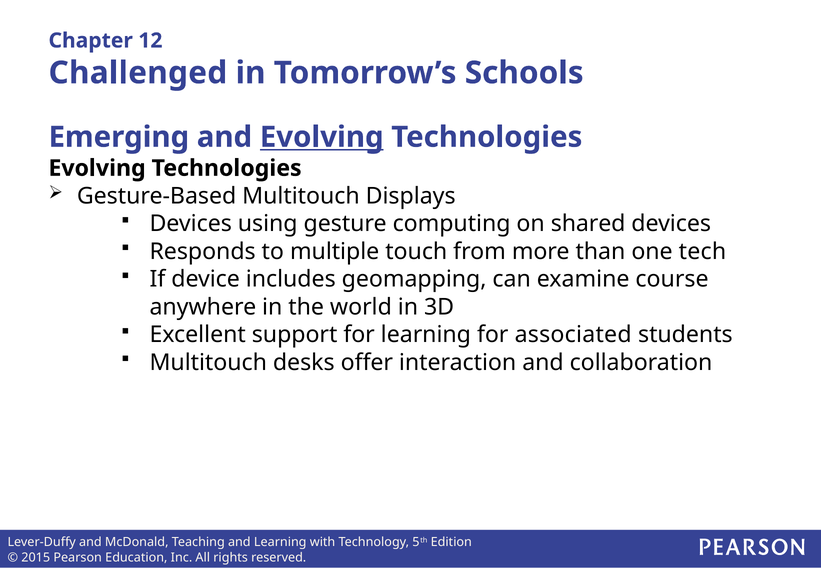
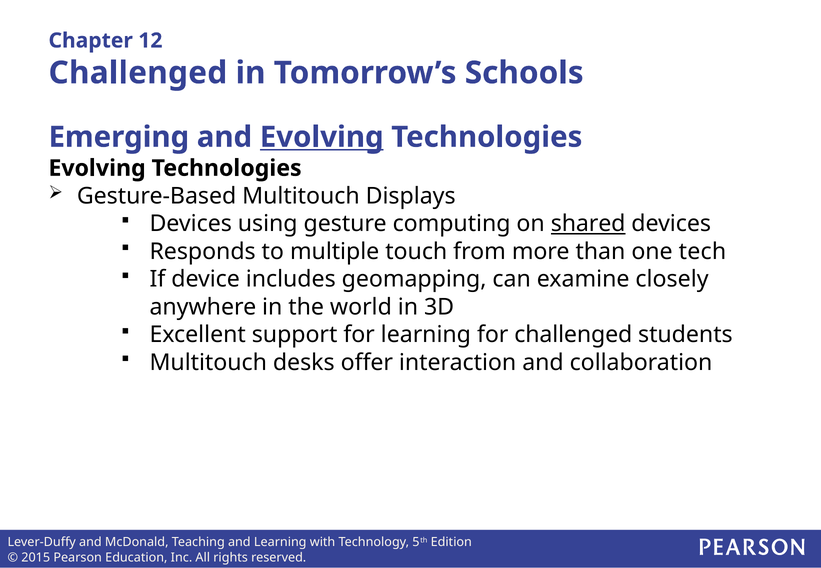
shared underline: none -> present
course: course -> closely
for associated: associated -> challenged
